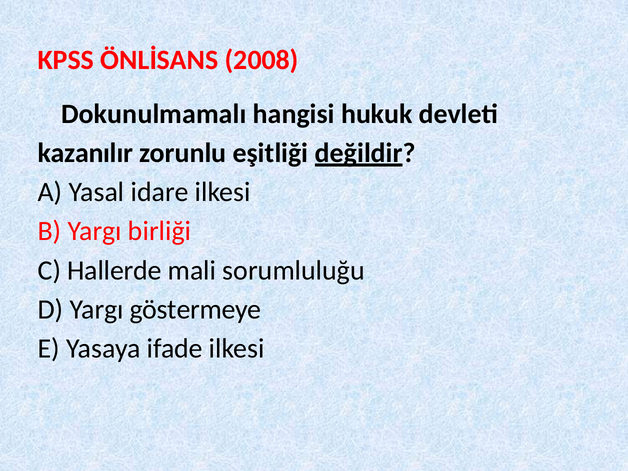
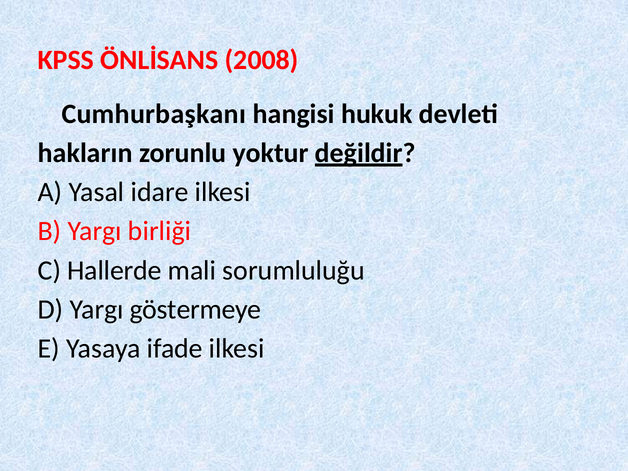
Dokunulmamalı: Dokunulmamalı -> Cumhurbaşkanı
kazanılır: kazanılır -> hakların
eşitliği: eşitliği -> yoktur
